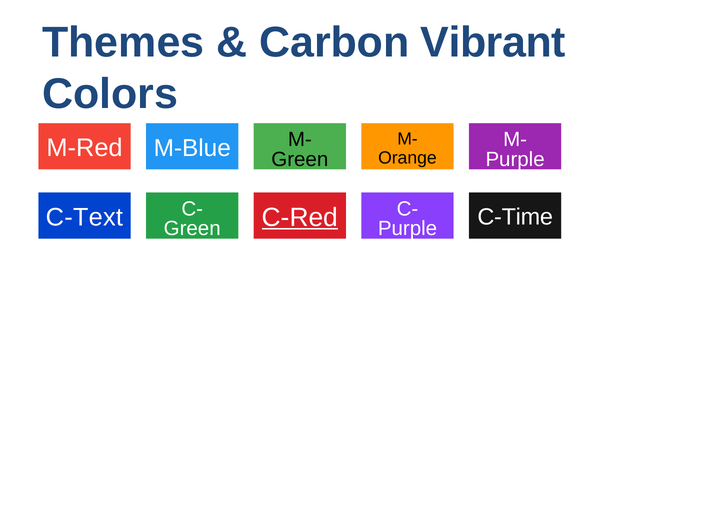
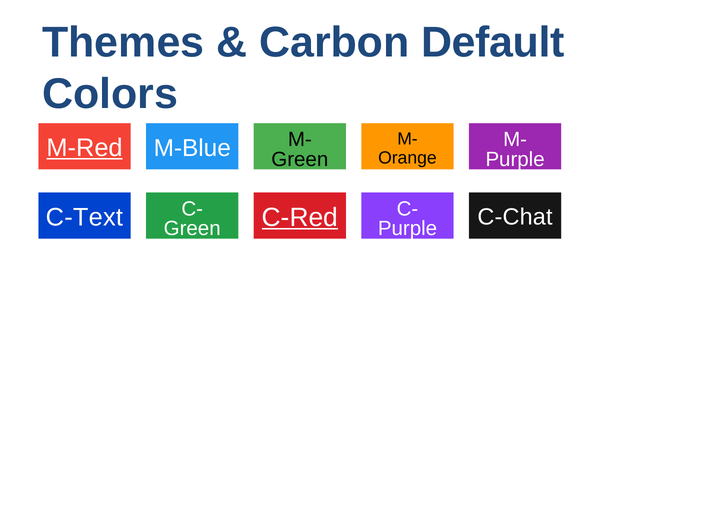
Vibrant: Vibrant -> Default
M-Red underline: none -> present
C-Time: C-Time -> C-Chat
